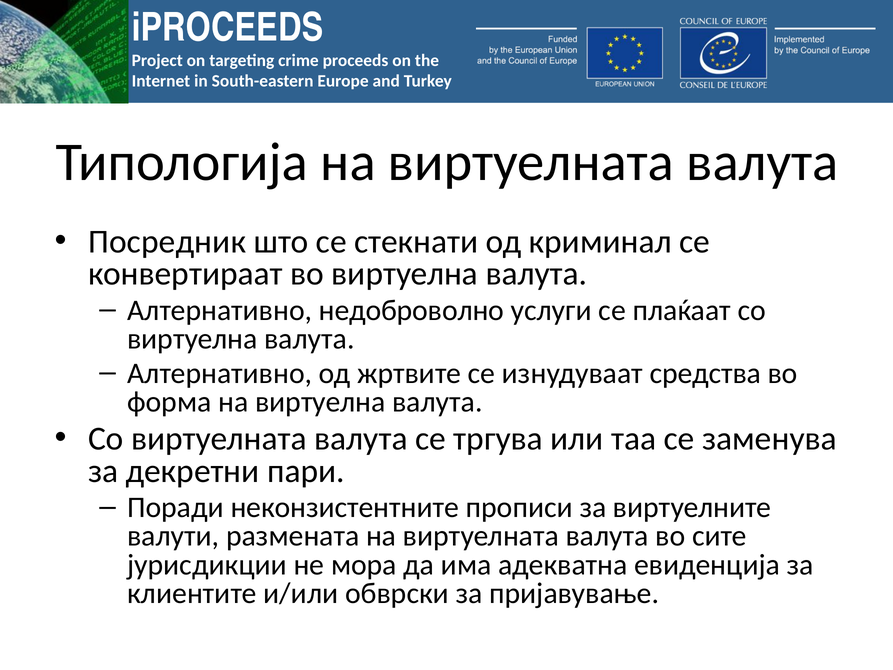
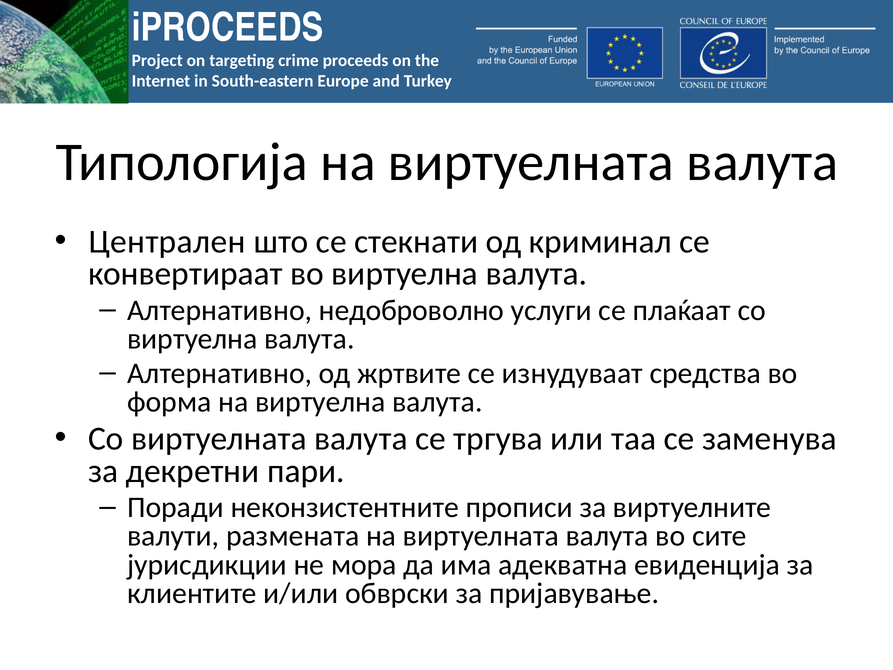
Посредник: Посредник -> Централен
